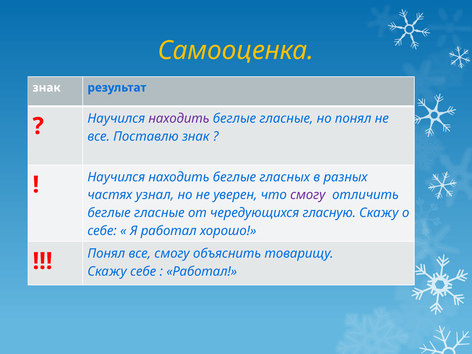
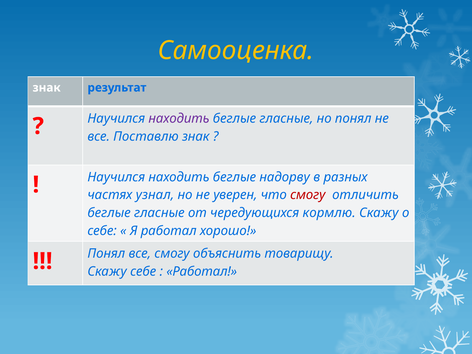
гласных: гласных -> надорву
смогу at (308, 195) colour: purple -> red
гласную: гласную -> кормлю
